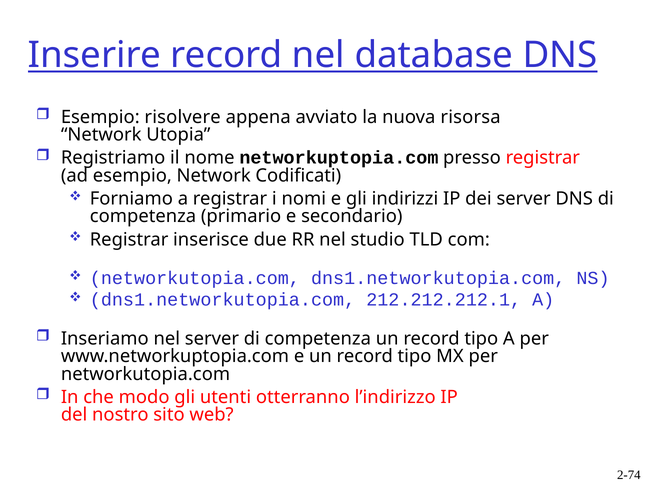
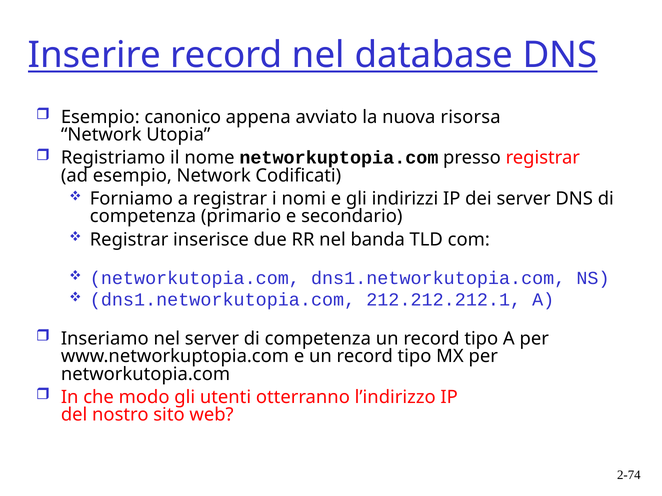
risolvere: risolvere -> canonico
studio: studio -> banda
